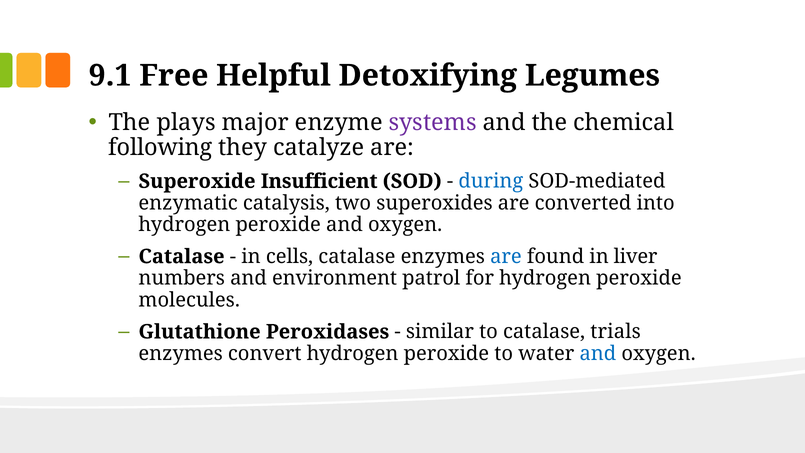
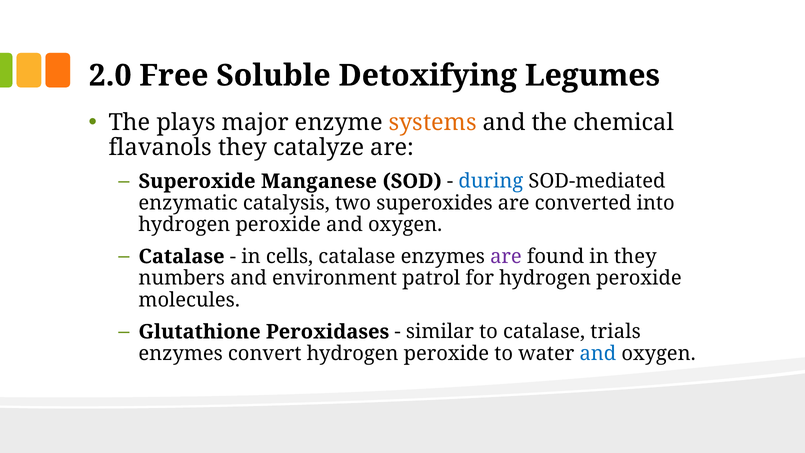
9.1: 9.1 -> 2.0
Helpful: Helpful -> Soluble
systems colour: purple -> orange
following: following -> flavanols
Insufficient: Insufficient -> Manganese
are at (506, 257) colour: blue -> purple
in liver: liver -> they
